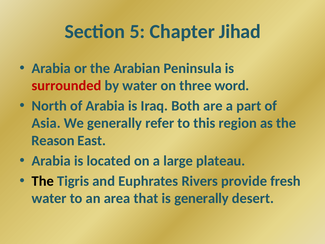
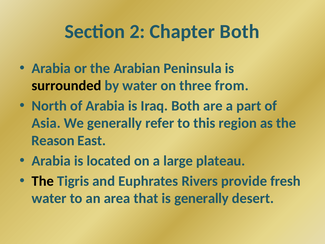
5: 5 -> 2
Chapter Jihad: Jihad -> Both
surrounded colour: red -> black
word: word -> from
